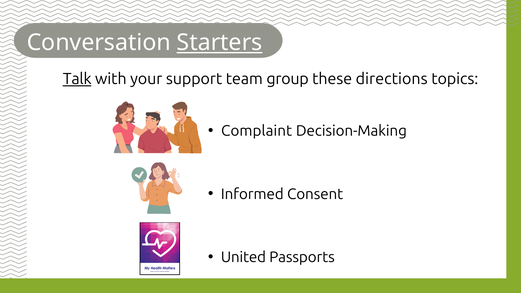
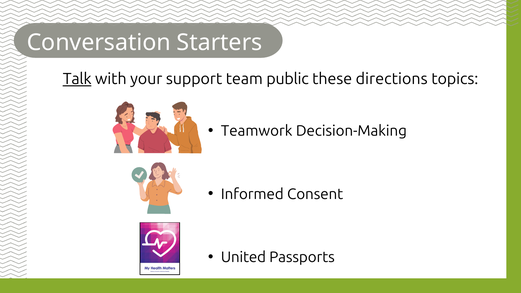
Starters underline: present -> none
group: group -> public
Complaint: Complaint -> Teamwork
